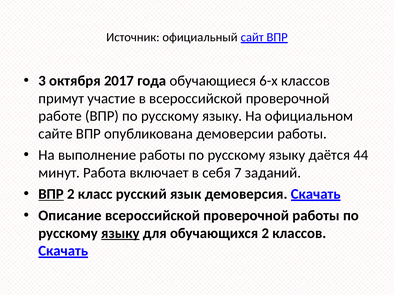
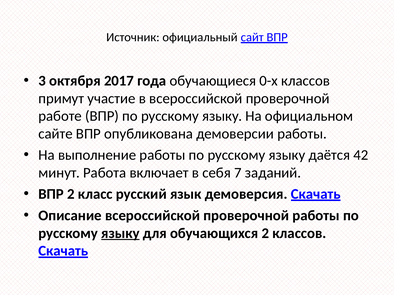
6-х: 6-х -> 0-х
44: 44 -> 42
ВПР at (51, 194) underline: present -> none
